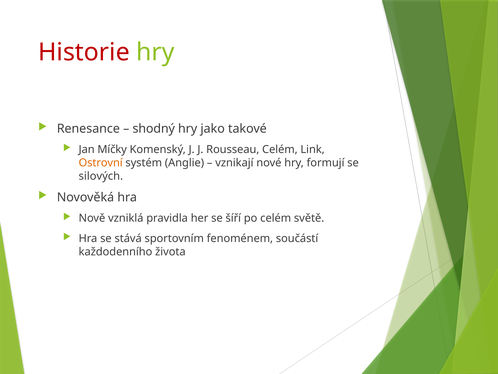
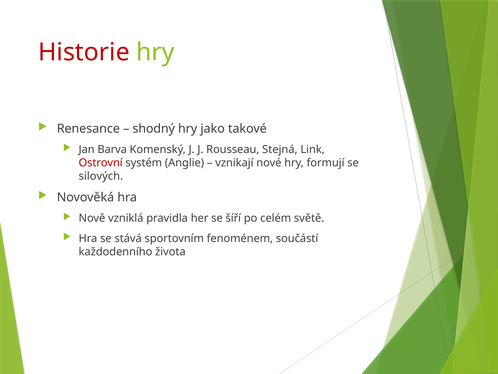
Míčky: Míčky -> Barva
Rousseau Celém: Celém -> Stejná
Ostrovní colour: orange -> red
